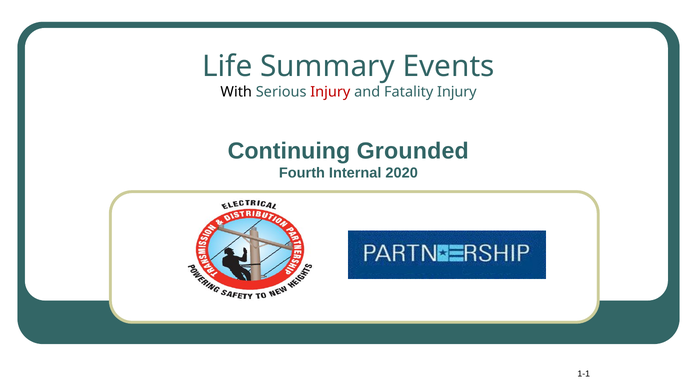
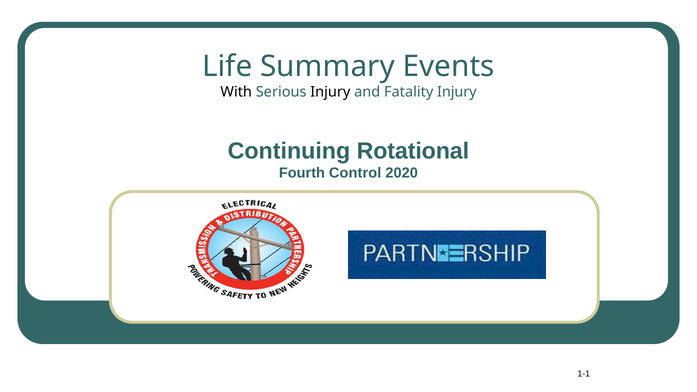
Injury at (330, 92) colour: red -> black
Grounded: Grounded -> Rotational
Internal: Internal -> Control
